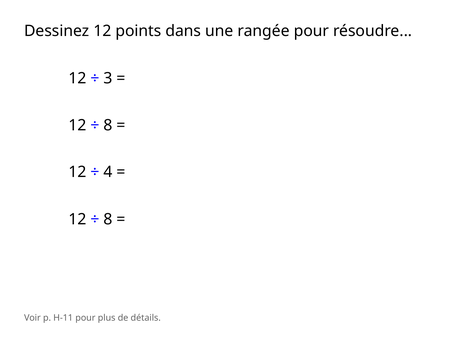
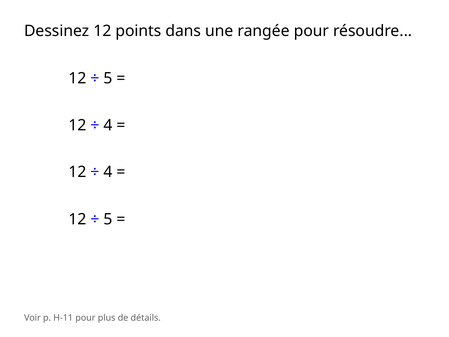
3 at (108, 78): 3 -> 5
8 at (108, 125): 8 -> 4
8 at (108, 219): 8 -> 5
